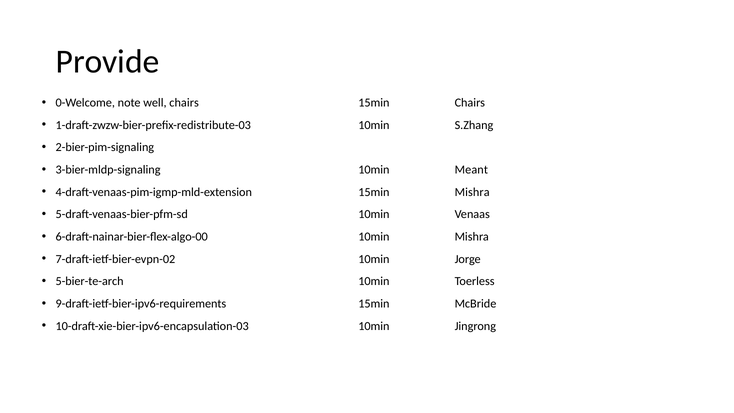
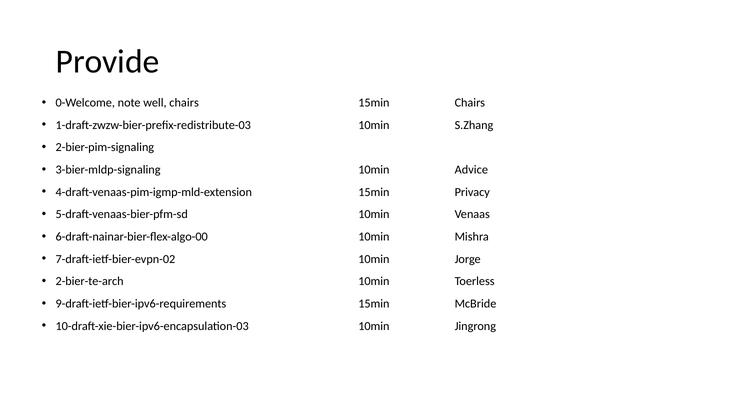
Meant: Meant -> Advice
15min Mishra: Mishra -> Privacy
5-bier-te-arch: 5-bier-te-arch -> 2-bier-te-arch
